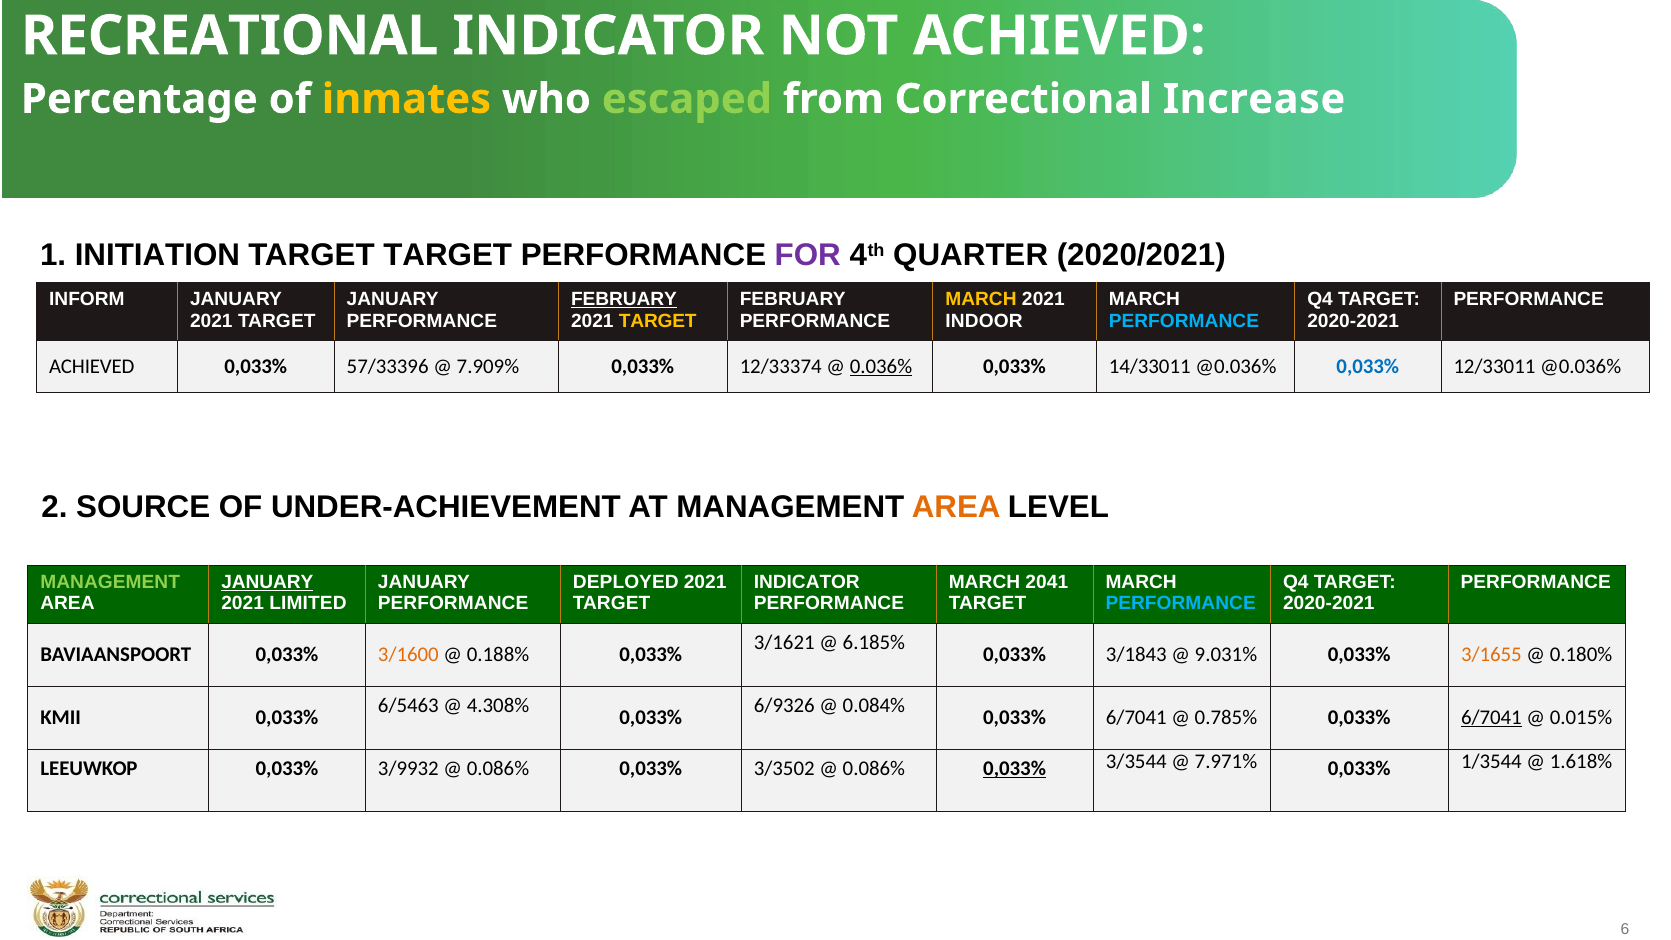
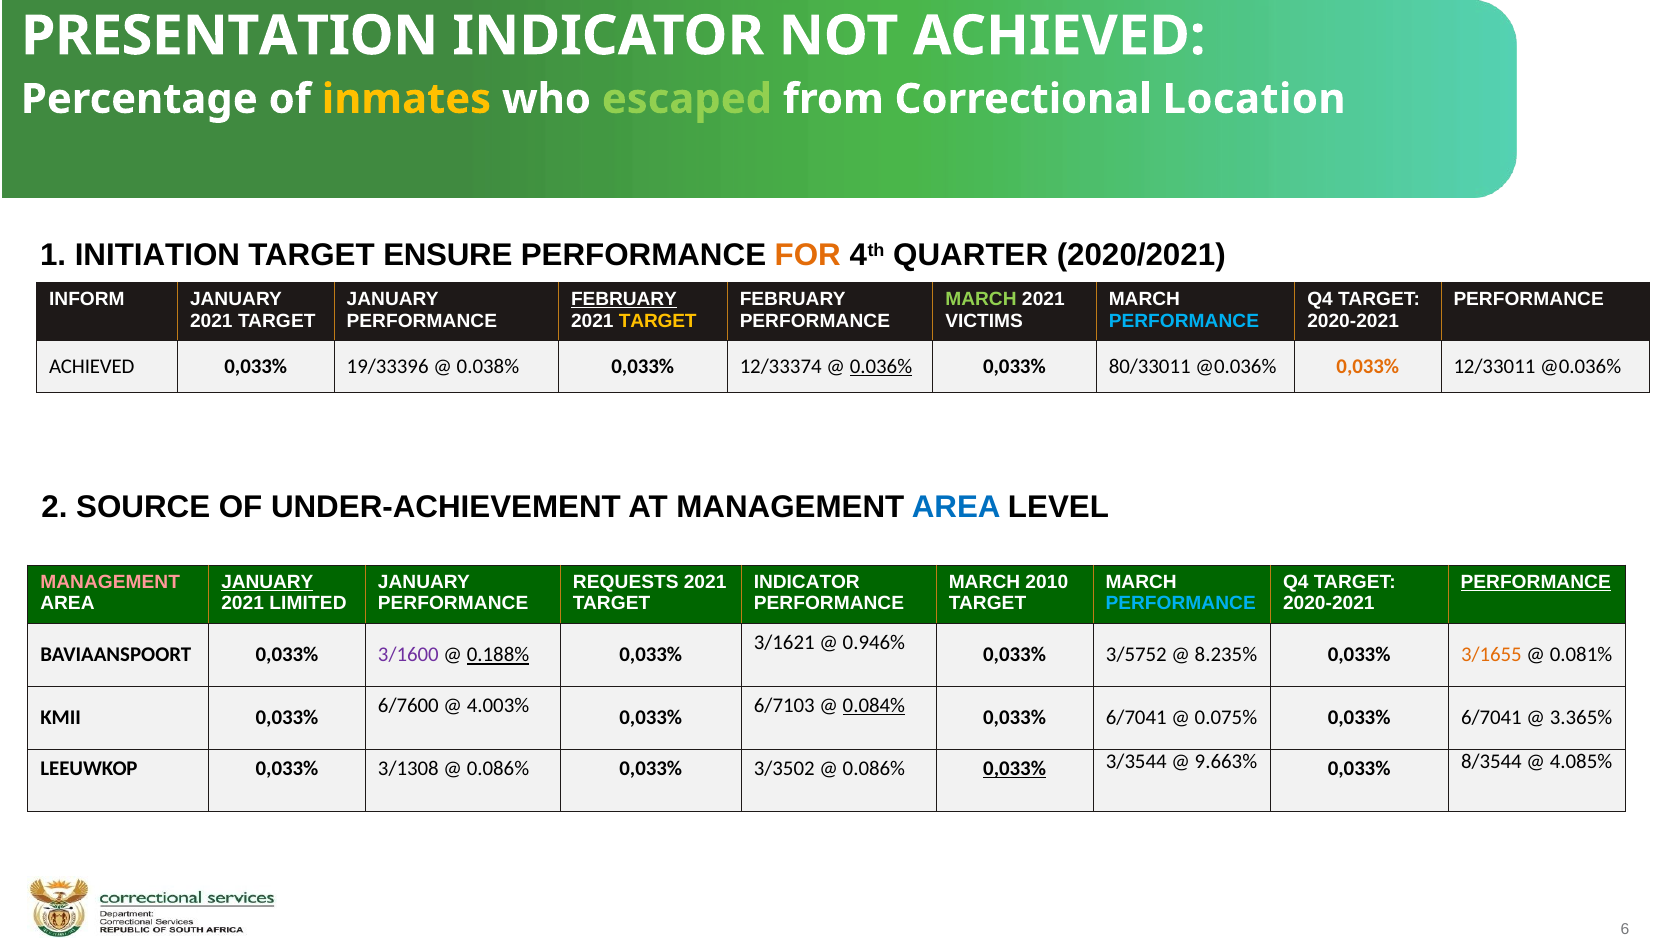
RECREATIONAL: RECREATIONAL -> PRESENTATION
Increase: Increase -> Location
TARGET TARGET: TARGET -> ENSURE
FOR colour: purple -> orange
MARCH at (981, 299) colour: yellow -> light green
INDOOR: INDOOR -> VICTIMS
57/33396: 57/33396 -> 19/33396
7.909%: 7.909% -> 0.038%
14/33011: 14/33011 -> 80/33011
0,033% at (1368, 367) colour: blue -> orange
AREA at (956, 508) colour: orange -> blue
MANAGEMENT at (110, 582) colour: light green -> pink
DEPLOYED: DEPLOYED -> REQUESTS
2041: 2041 -> 2010
PERFORMANCE at (1536, 582) underline: none -> present
6.185%: 6.185% -> 0.946%
3/1600 colour: orange -> purple
0.188% underline: none -> present
3/1843: 3/1843 -> 3/5752
9.031%: 9.031% -> 8.235%
0.180%: 0.180% -> 0.081%
6/5463: 6/5463 -> 6/7600
4.308%: 4.308% -> 4.003%
6/9326: 6/9326 -> 6/7103
0.084% underline: none -> present
0.785%: 0.785% -> 0.075%
6/7041 at (1491, 718) underline: present -> none
0.015%: 0.015% -> 3.365%
3/9932: 3/9932 -> 3/1308
7.971%: 7.971% -> 9.663%
1/3544: 1/3544 -> 8/3544
1.618%: 1.618% -> 4.085%
